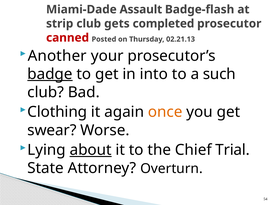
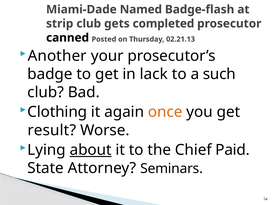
Assault: Assault -> Named
canned colour: red -> black
badge underline: present -> none
into: into -> lack
swear: swear -> result
Trial: Trial -> Paid
Overturn: Overturn -> Seminars
